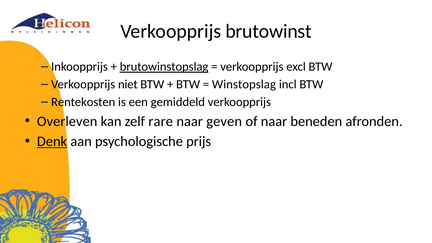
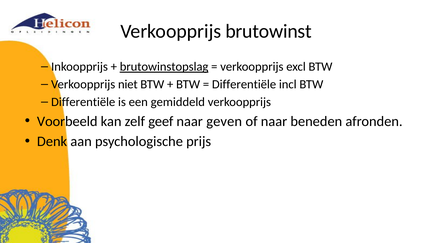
Winstopslag at (244, 84): Winstopslag -> Differentiële
Rentekosten at (83, 102): Rentekosten -> Differentiële
Overleven: Overleven -> Voorbeeld
rare: rare -> geef
Denk underline: present -> none
